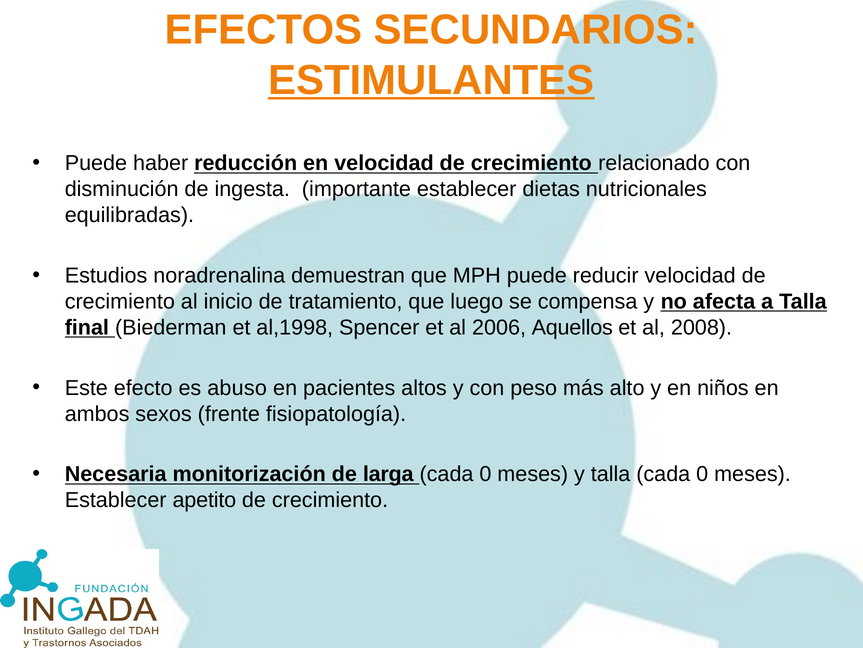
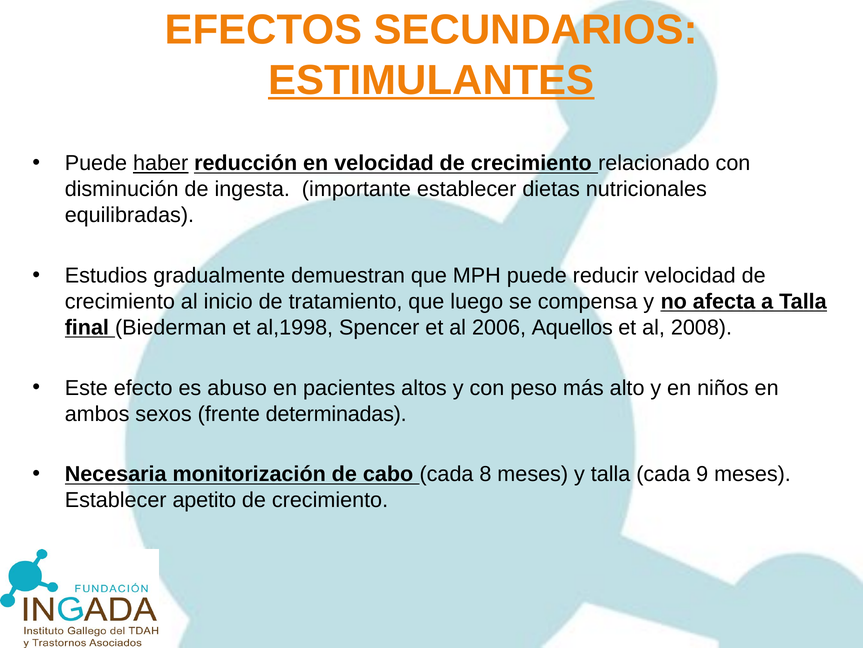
haber underline: none -> present
noradrenalina: noradrenalina -> gradualmente
fisiopatología: fisiopatología -> determinadas
larga: larga -> cabo
0 at (485, 474): 0 -> 8
talla cada 0: 0 -> 9
